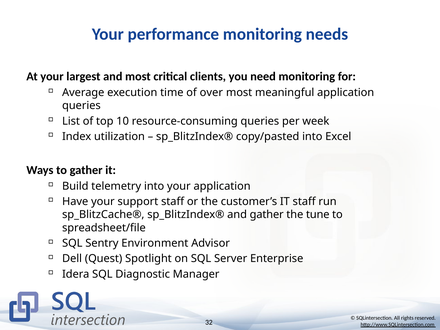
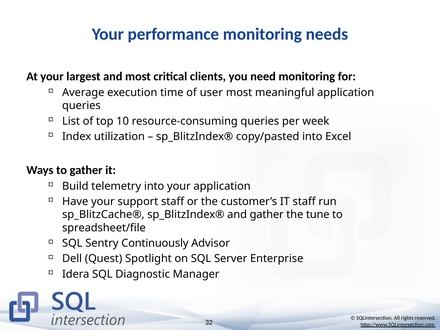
over: over -> user
Environment: Environment -> Continuously
